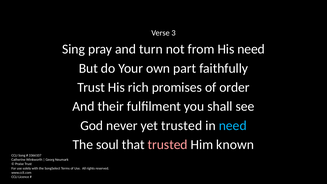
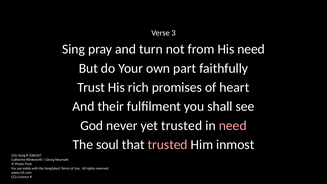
order: order -> heart
need at (233, 125) colour: light blue -> pink
known: known -> inmost
